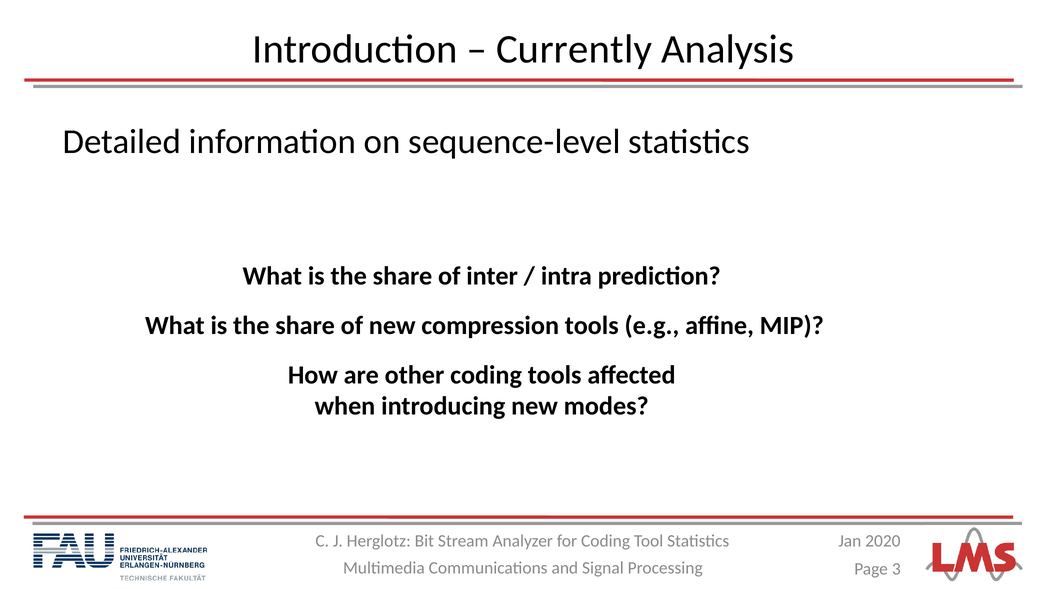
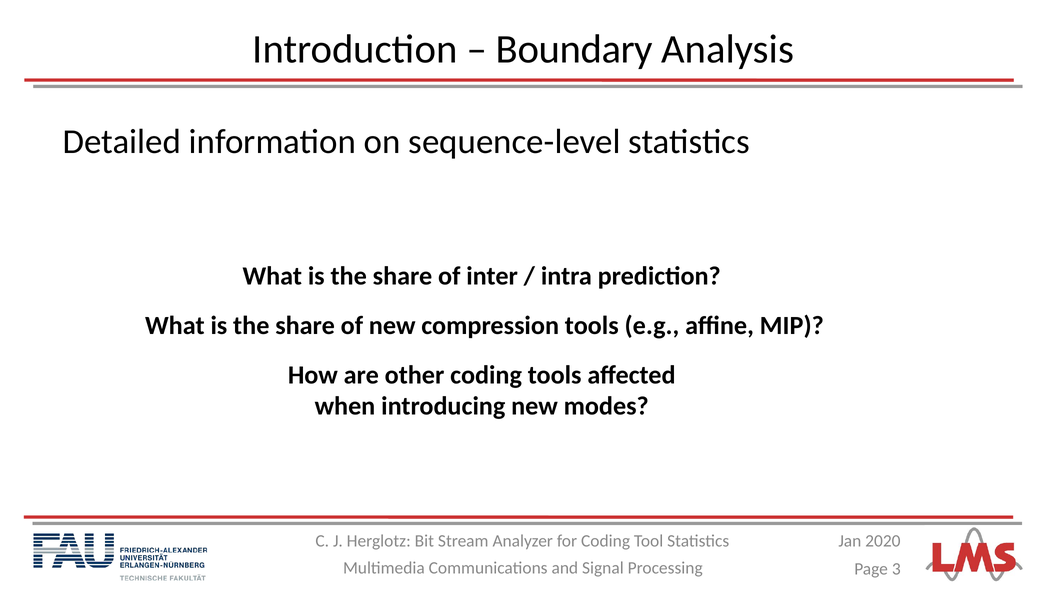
Currently: Currently -> Boundary
